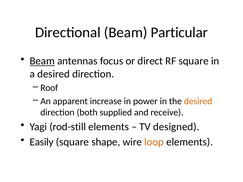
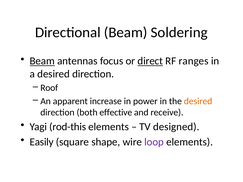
Particular: Particular -> Soldering
direct underline: none -> present
RF square: square -> ranges
supplied: supplied -> effective
rod-still: rod-still -> rod-this
loop colour: orange -> purple
